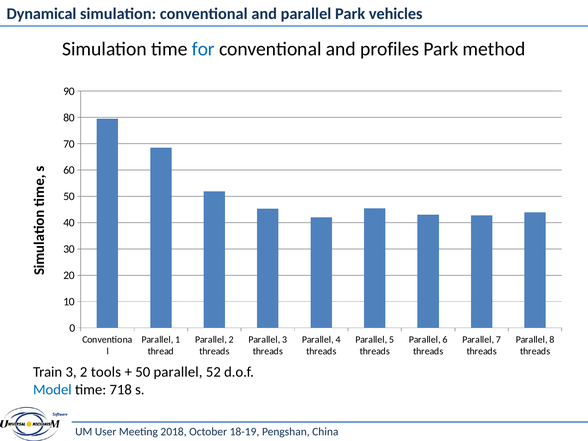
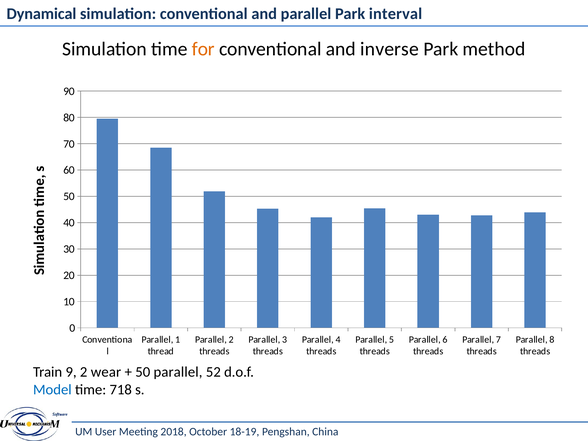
vehicles: vehicles -> interval
for colour: blue -> orange
profiles: profiles -> inverse
Train 3: 3 -> 9
tools: tools -> wear
